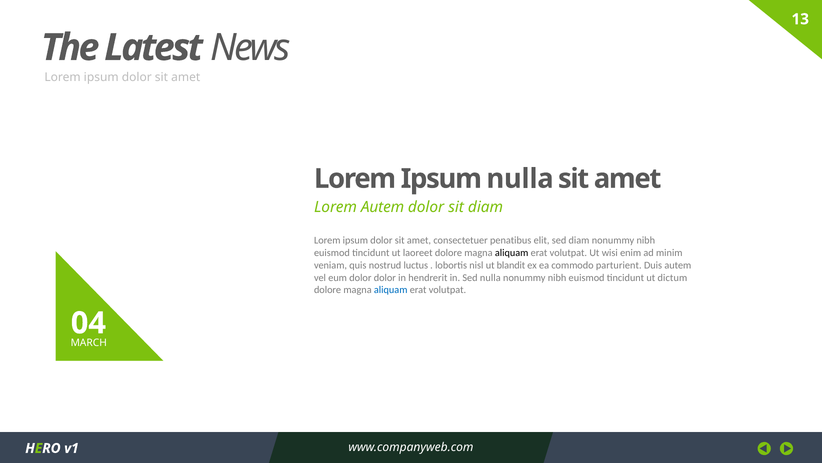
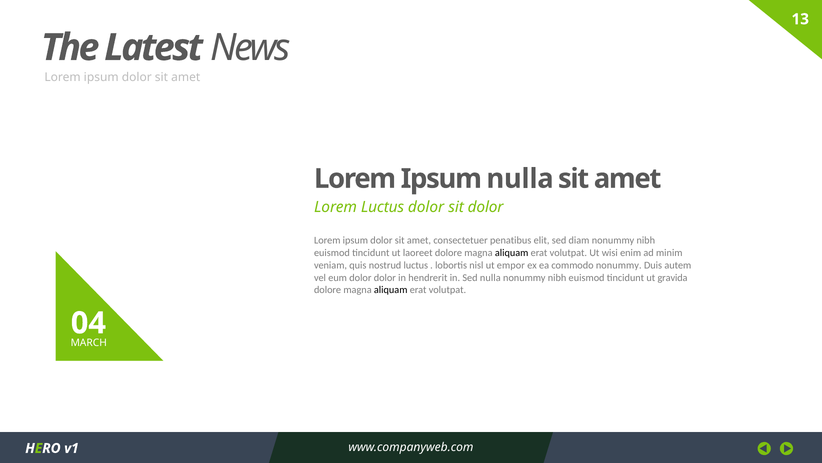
Lorem Autem: Autem -> Luctus
sit diam: diam -> dolor
blandit: blandit -> empor
commodo parturient: parturient -> nonummy
dictum: dictum -> gravida
aliquam at (391, 290) colour: blue -> black
